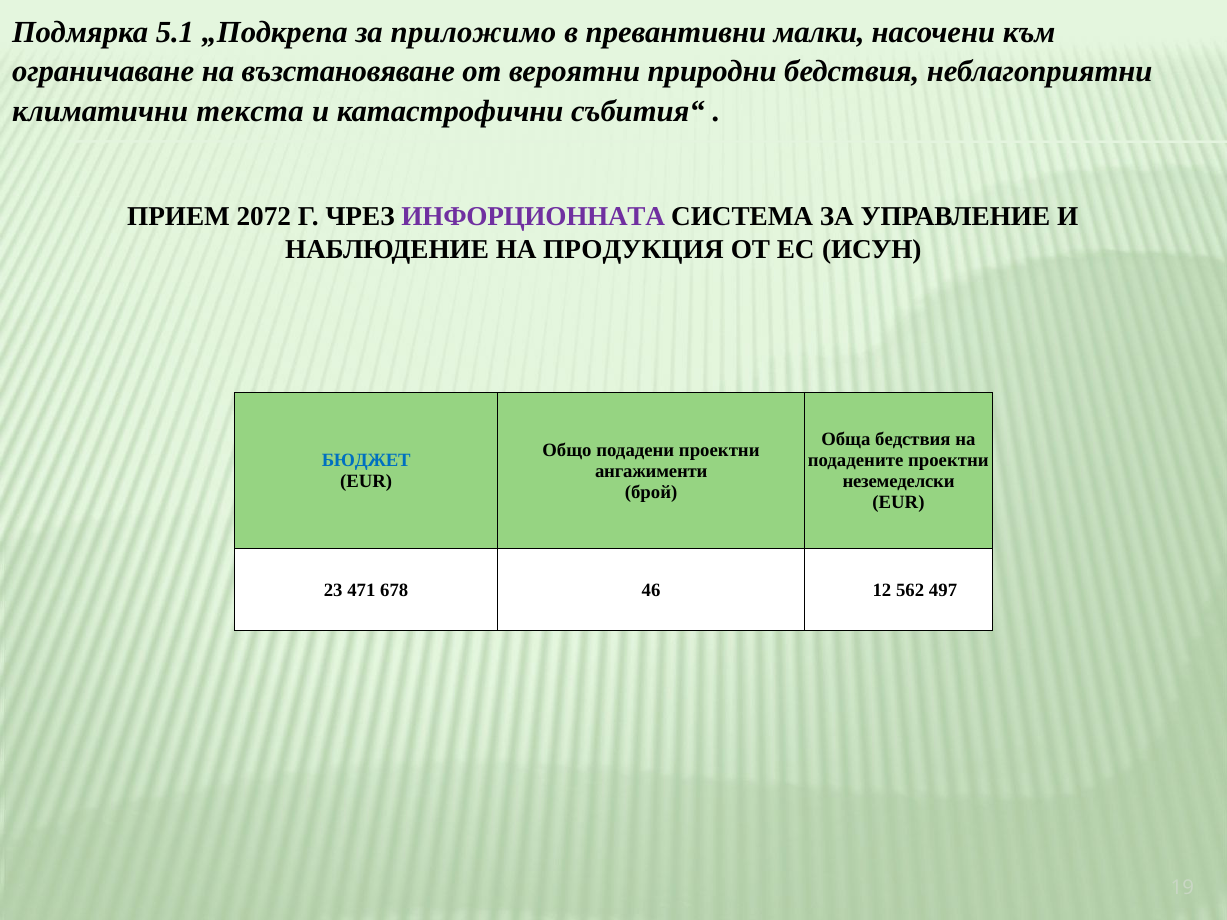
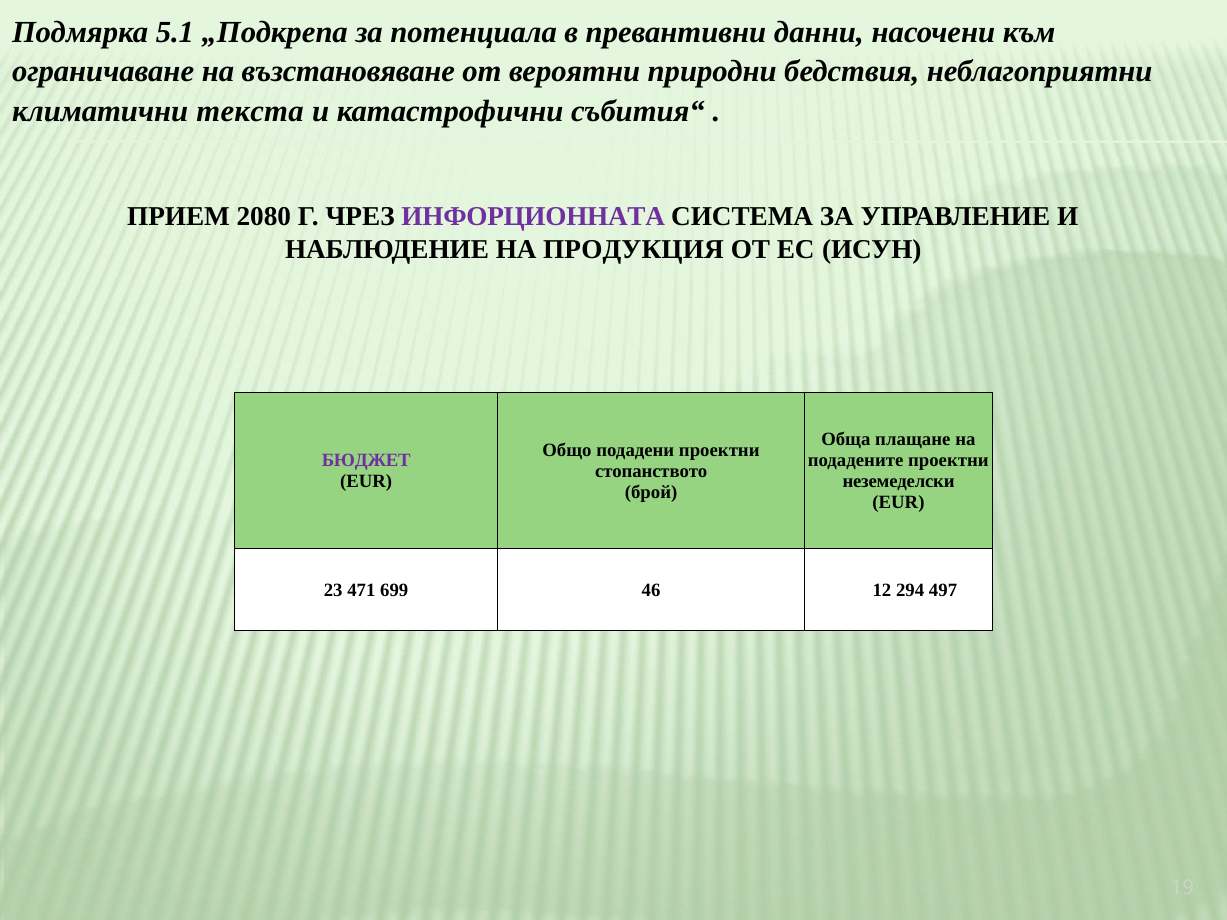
приложимо: приложимо -> потенциала
малки: малки -> данни
2072: 2072 -> 2080
Обща бедствия: бедствия -> плащане
БЮДЖЕТ colour: blue -> purple
ангажименти: ангажименти -> стопанството
678: 678 -> 699
562: 562 -> 294
